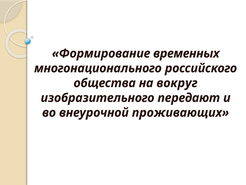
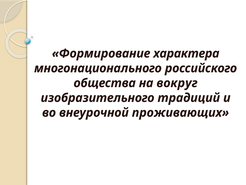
временных: временных -> характера
передают: передают -> традиций
